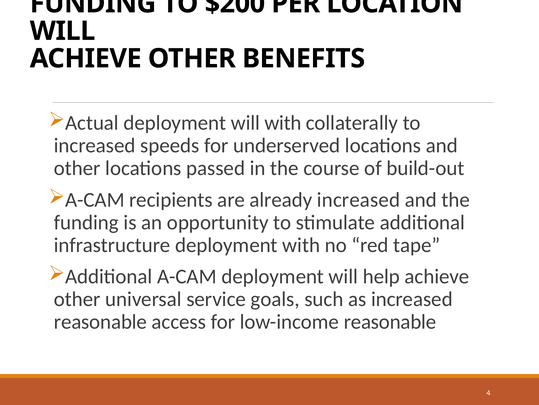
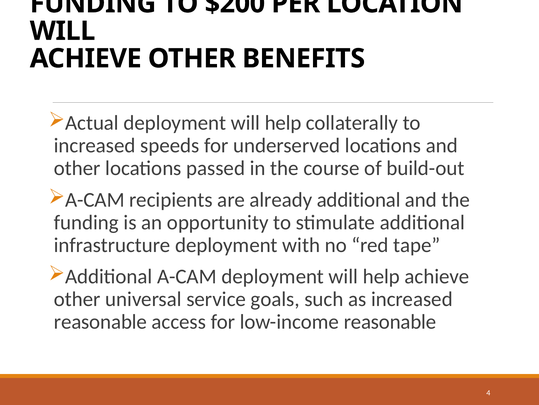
Actual deployment will with: with -> help
already increased: increased -> additional
